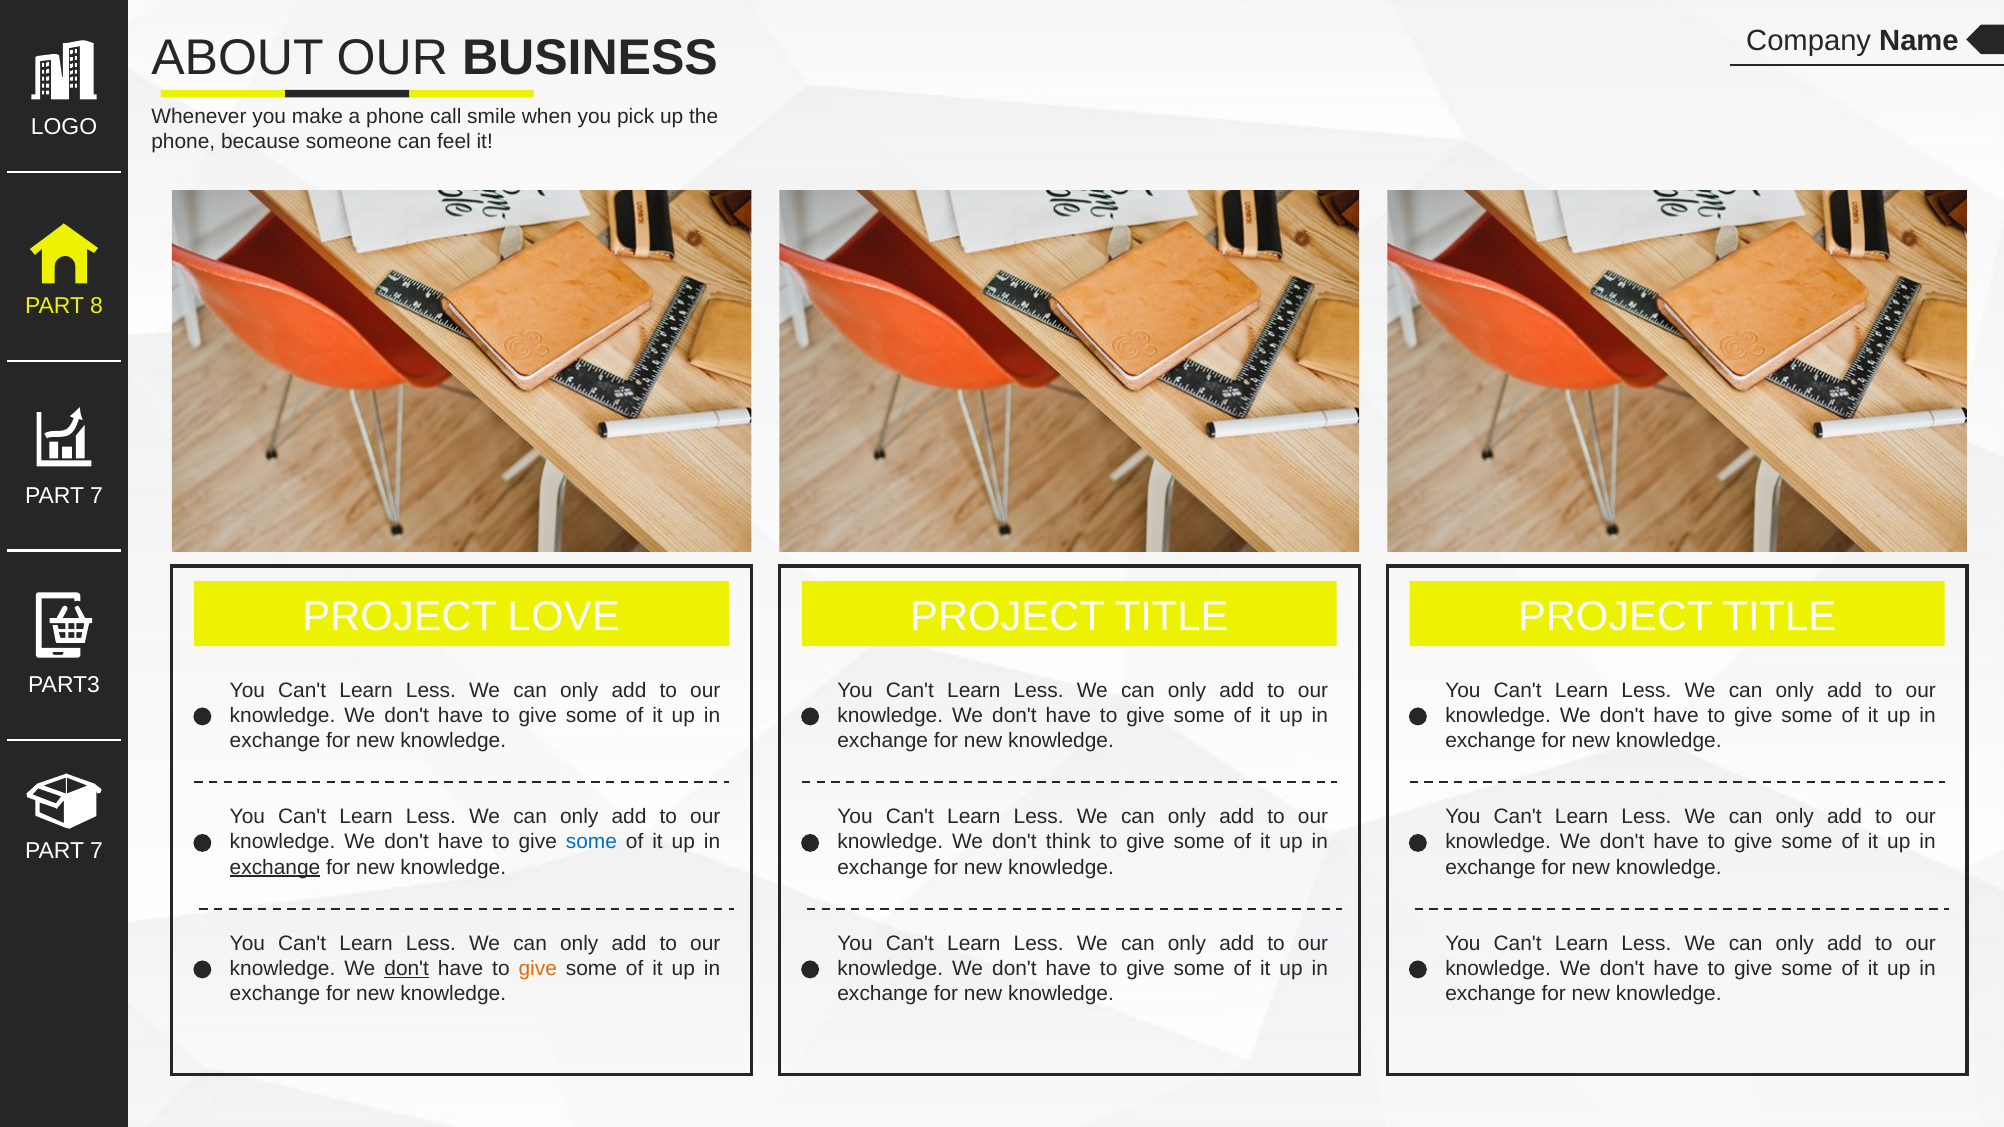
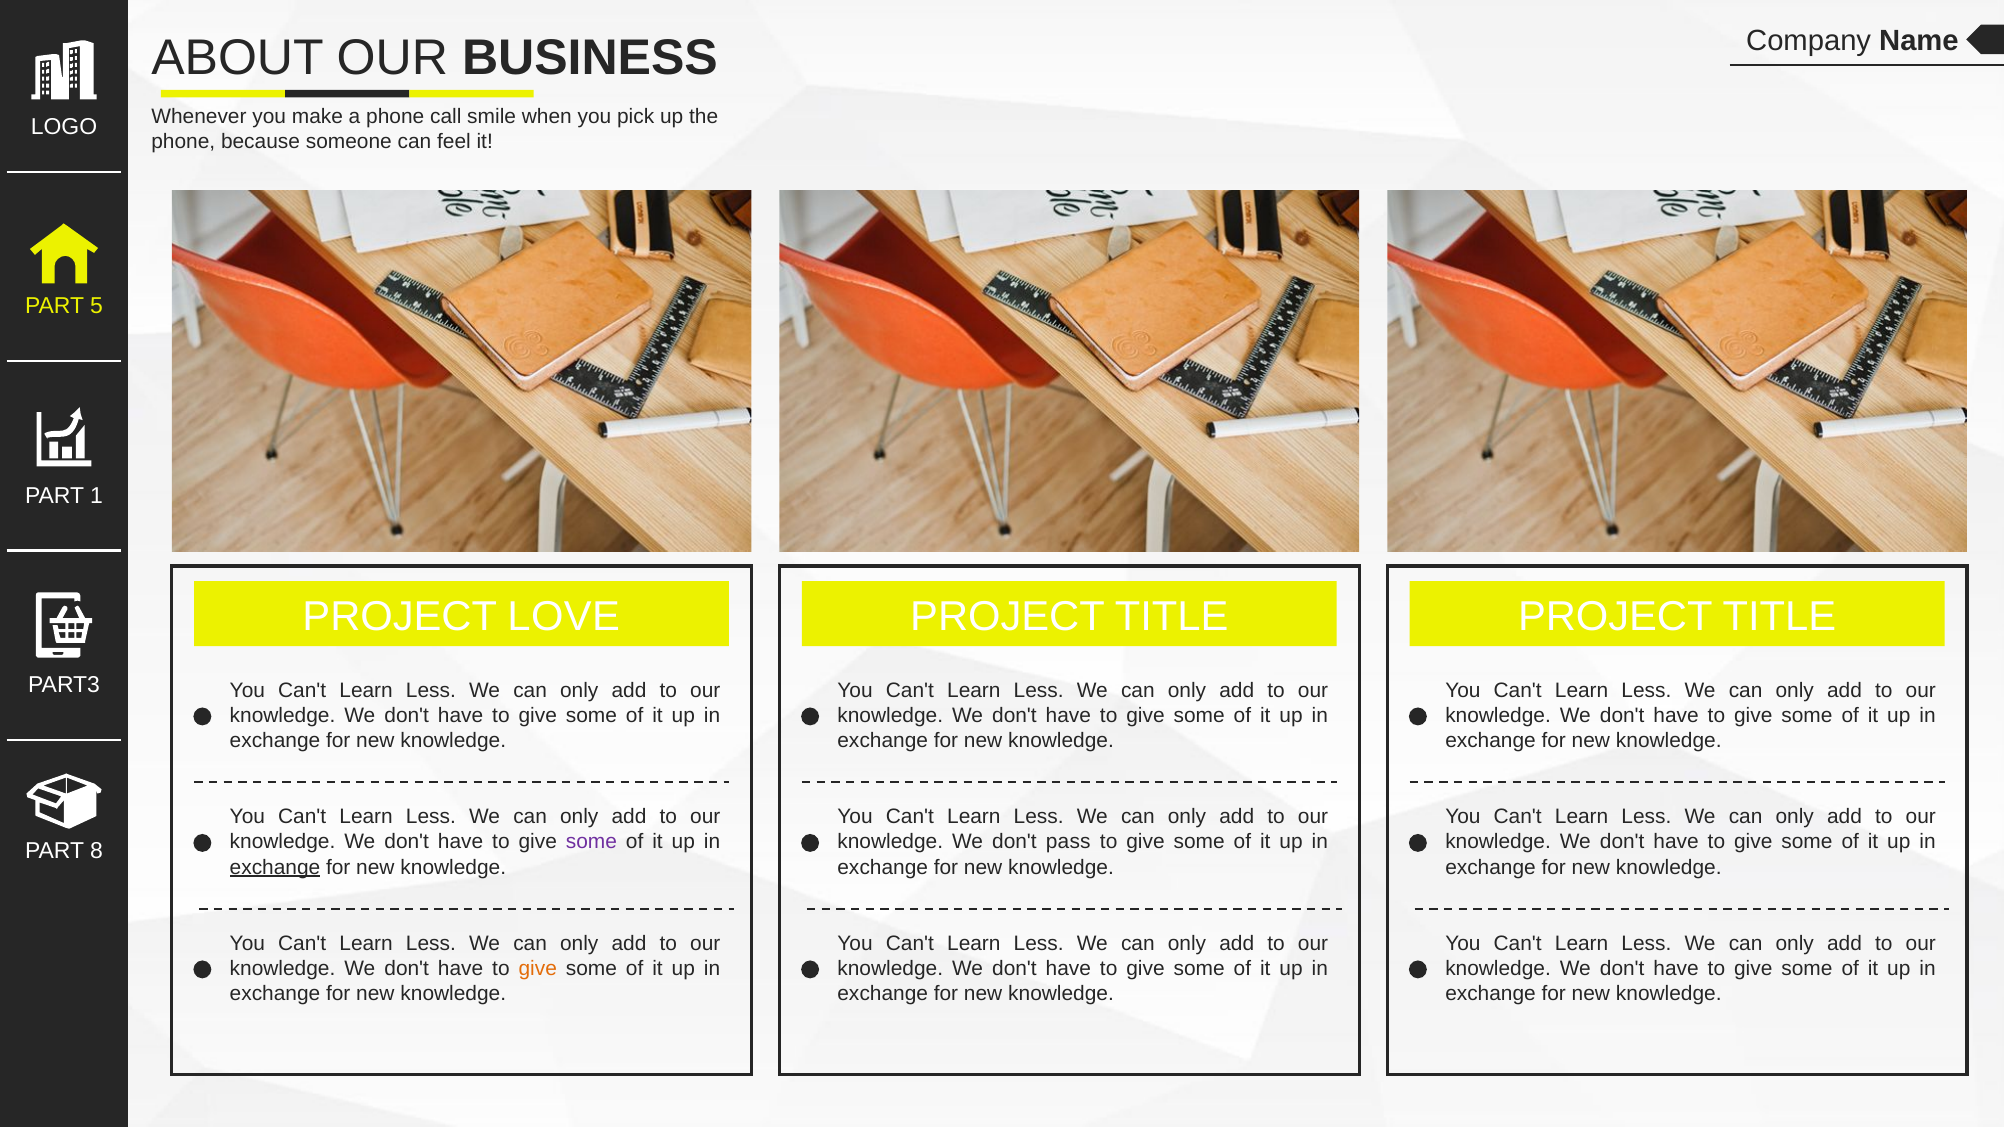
8: 8 -> 5
7 at (96, 496): 7 -> 1
some at (591, 842) colour: blue -> purple
think: think -> pass
7 at (96, 851): 7 -> 8
don't at (407, 969) underline: present -> none
